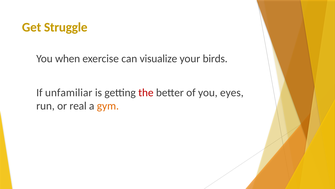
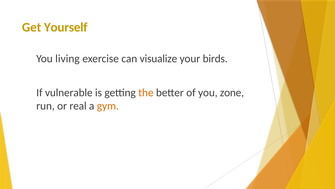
Struggle: Struggle -> Yourself
when: when -> living
unfamiliar: unfamiliar -> vulnerable
the colour: red -> orange
eyes: eyes -> zone
